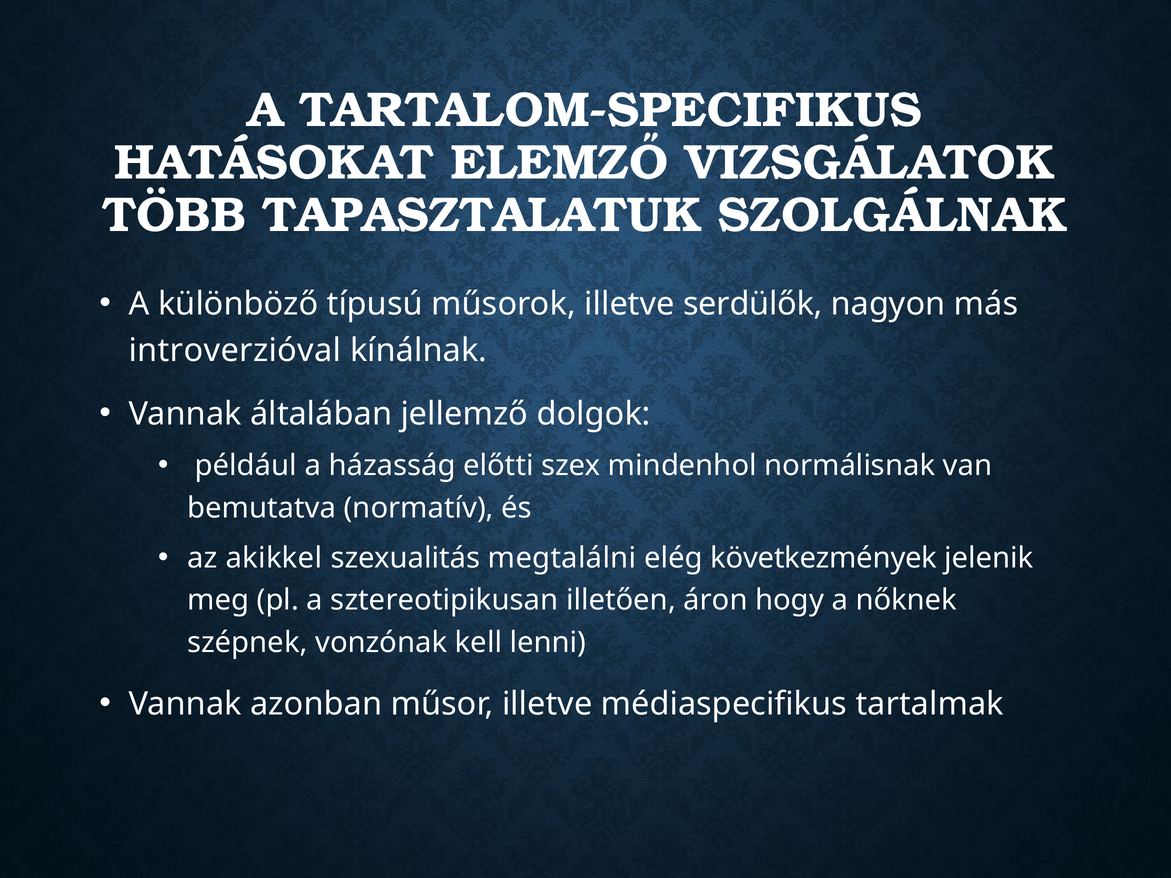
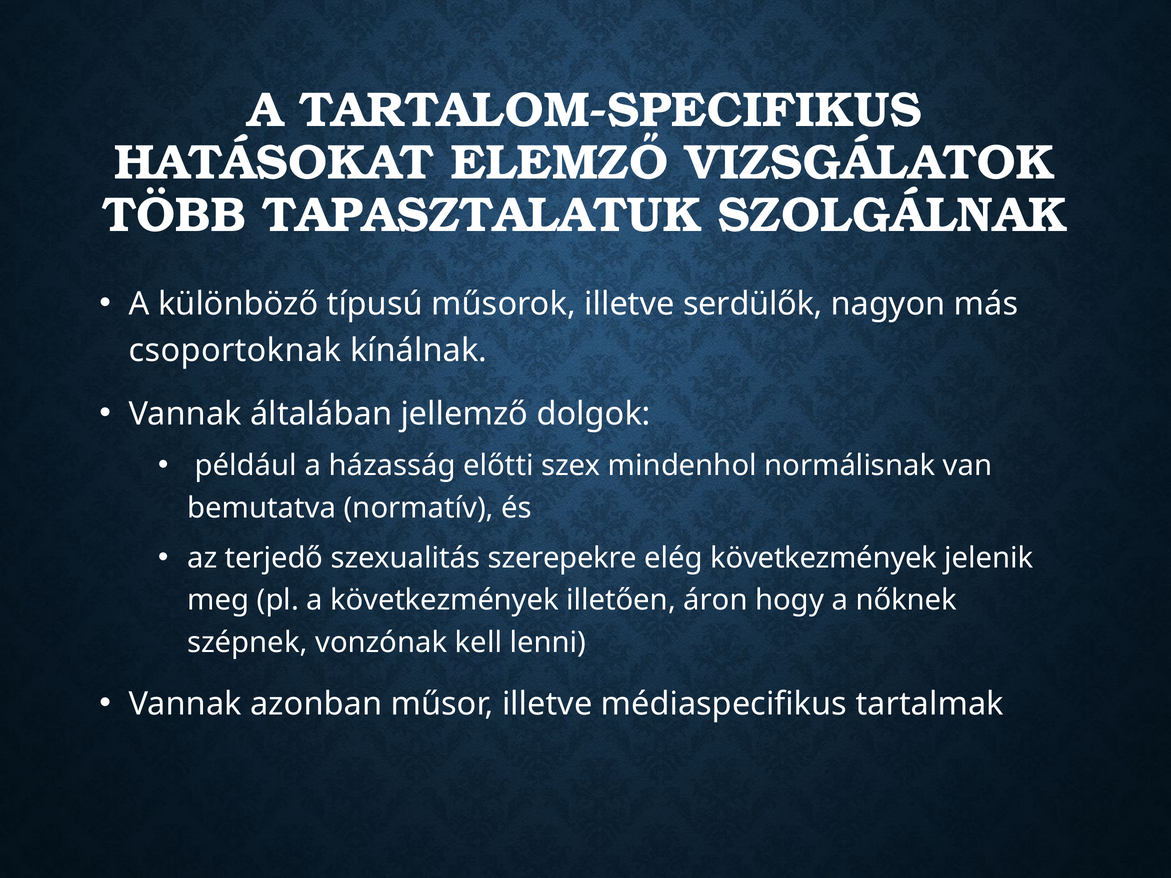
introverzióval: introverzióval -> csoportoknak
akikkel: akikkel -> terjedő
megtalálni: megtalálni -> szerepekre
a sztereotipikusan: sztereotipikusan -> következmények
